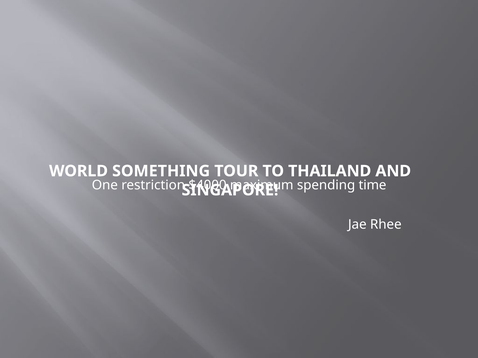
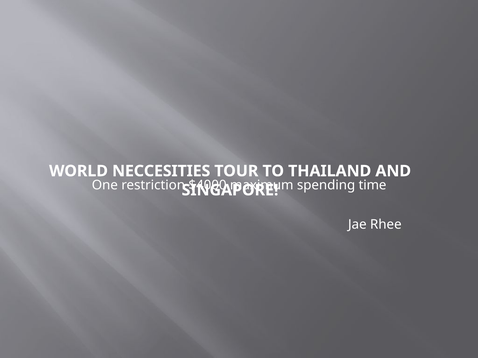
SOMETHING: SOMETHING -> NECCESITIES
